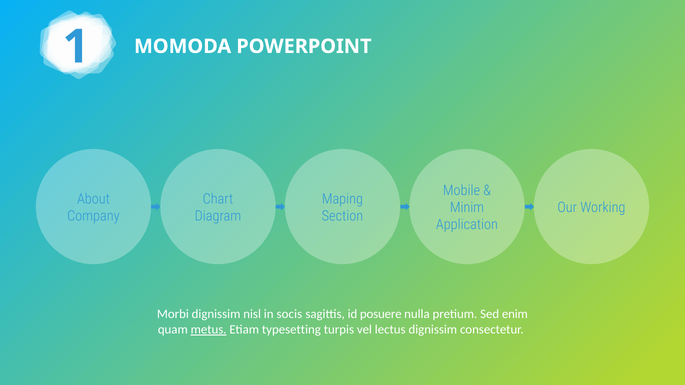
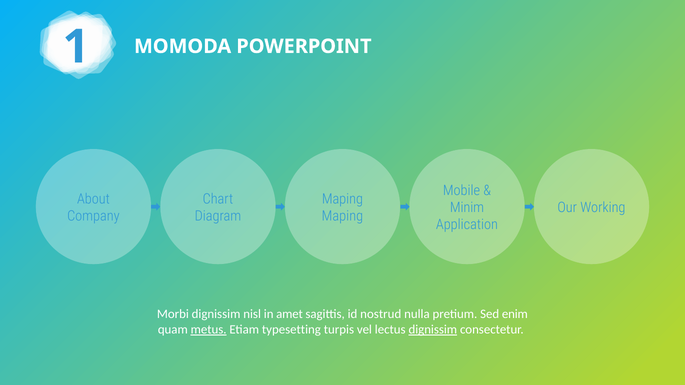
Section at (342, 216): Section -> Maping
socis: socis -> amet
posuere: posuere -> nostrud
dignissim at (433, 330) underline: none -> present
